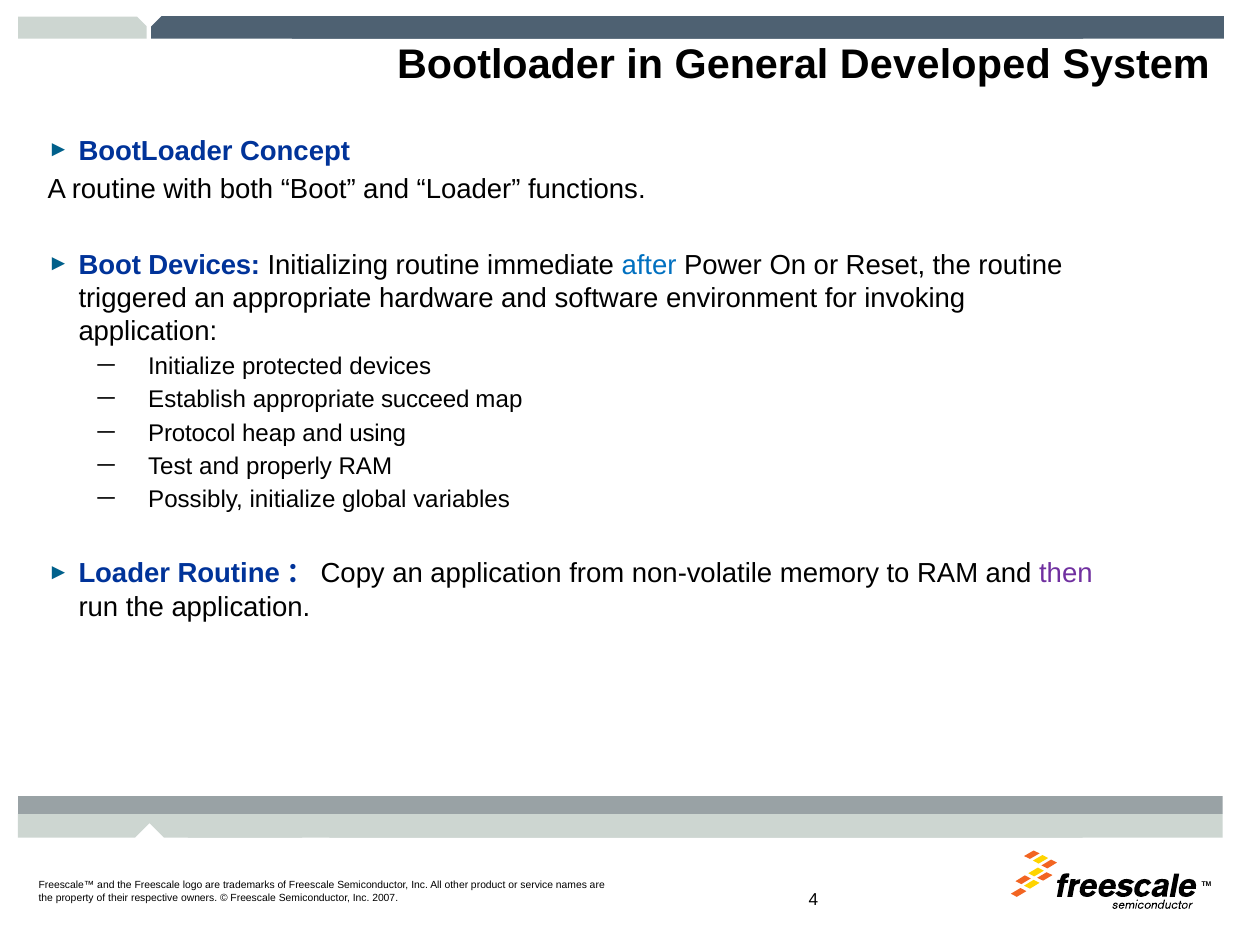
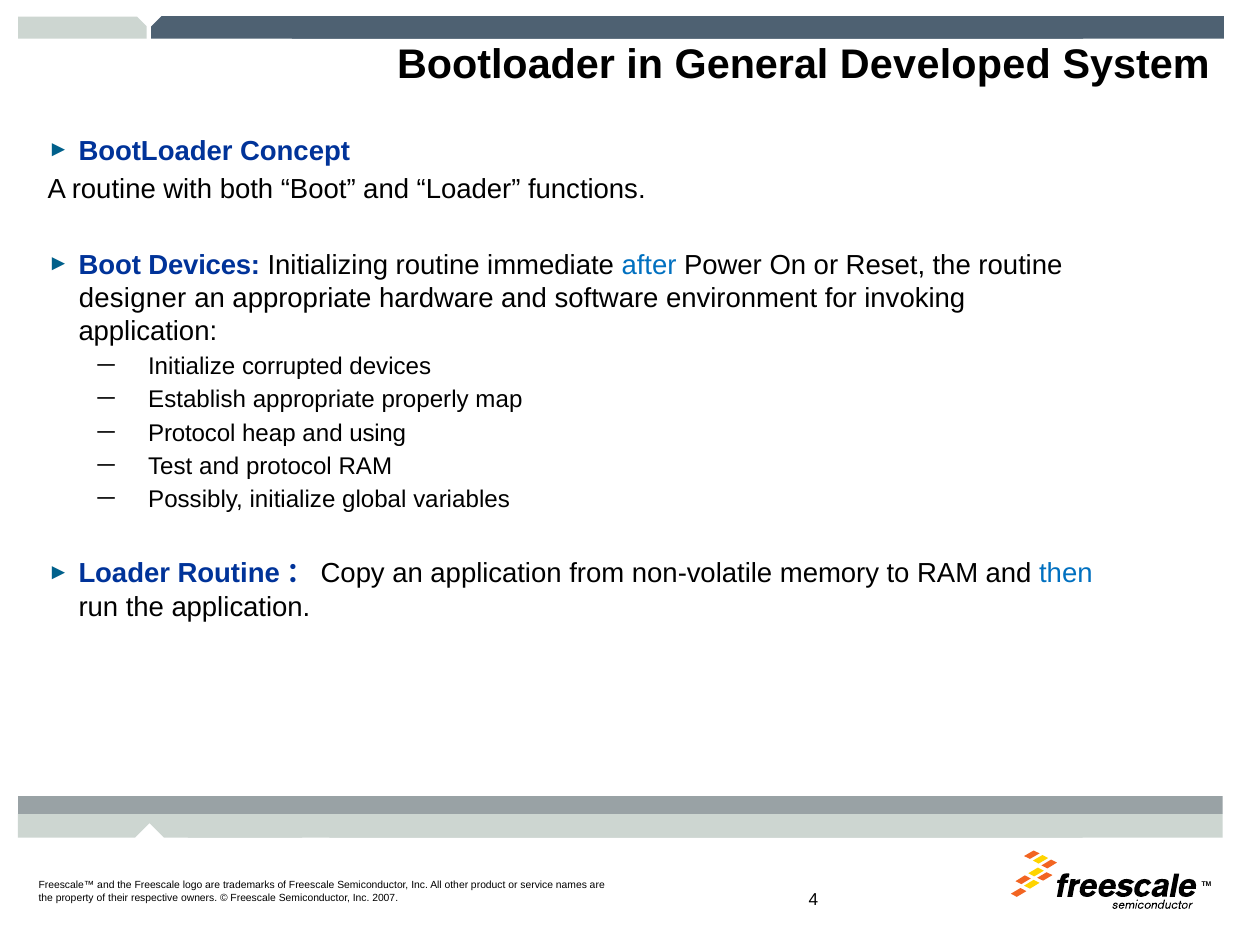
triggered: triggered -> designer
protected: protected -> corrupted
succeed: succeed -> properly
and properly: properly -> protocol
then colour: purple -> blue
